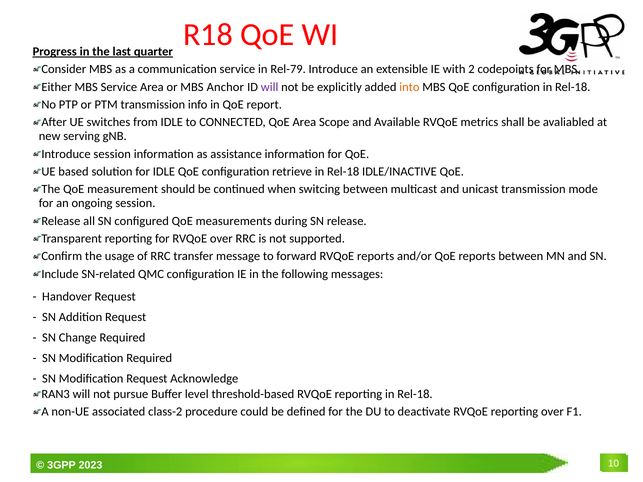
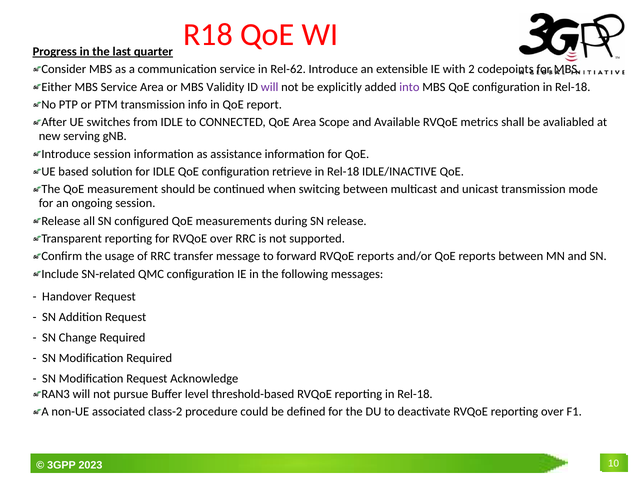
Rel-79: Rel-79 -> Rel-62
Anchor: Anchor -> Validity
into colour: orange -> purple
